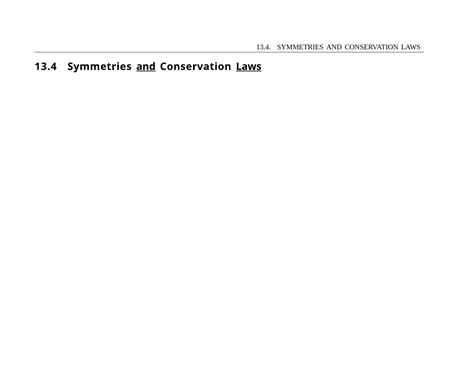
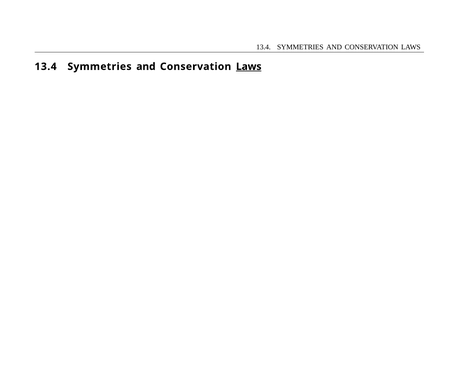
and at (146, 67) underline: present -> none
